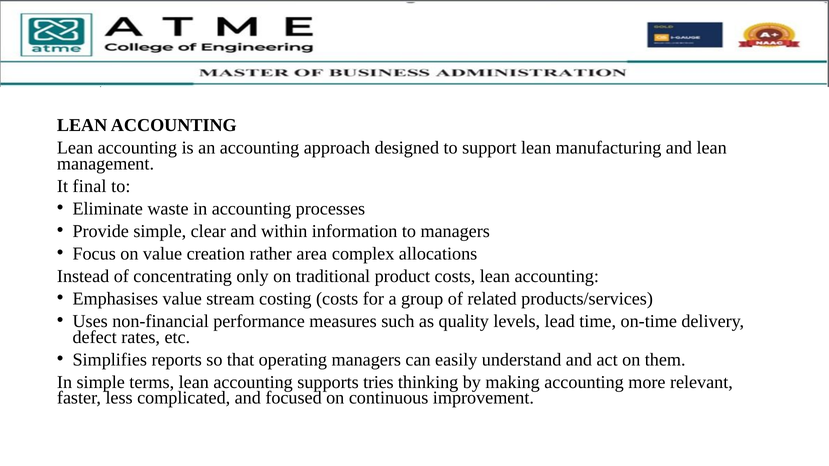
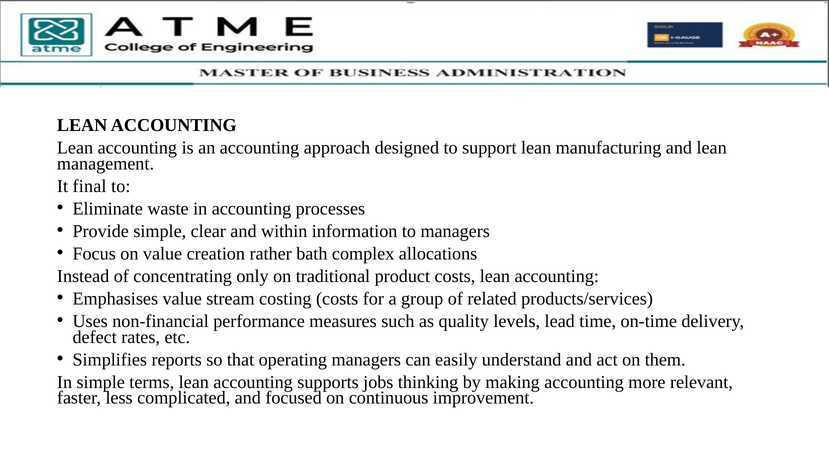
area: area -> bath
tries: tries -> jobs
